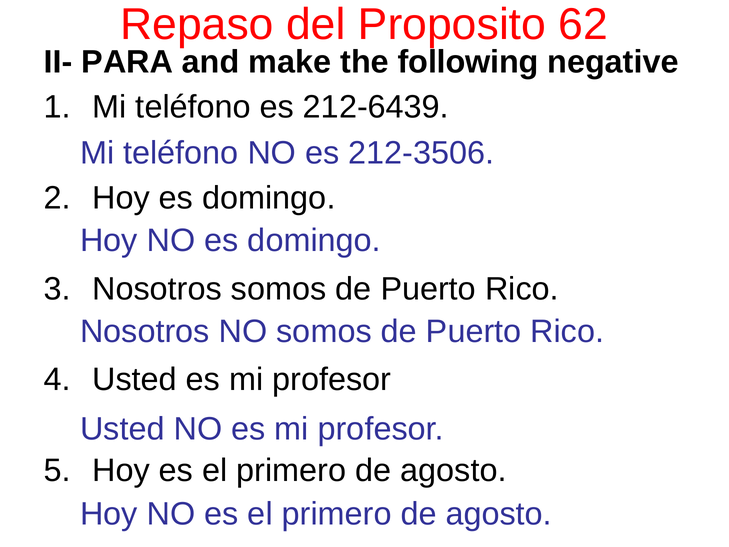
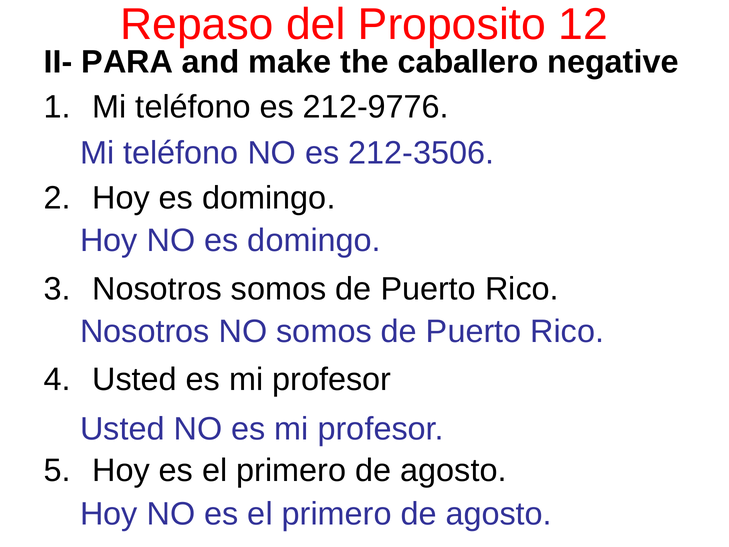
62: 62 -> 12
following: following -> caballero
212-6439: 212-6439 -> 212-9776
